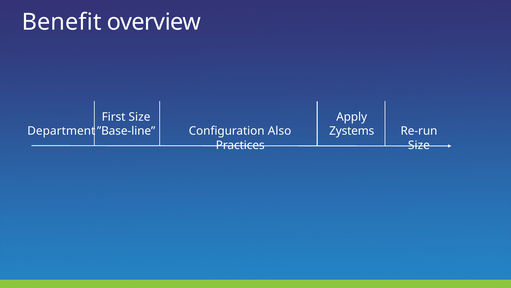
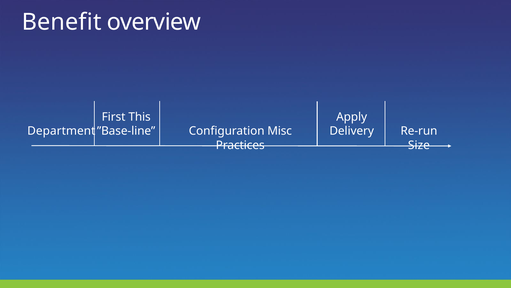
First Size: Size -> This
Also: Also -> Misc
Zystems: Zystems -> Delivery
